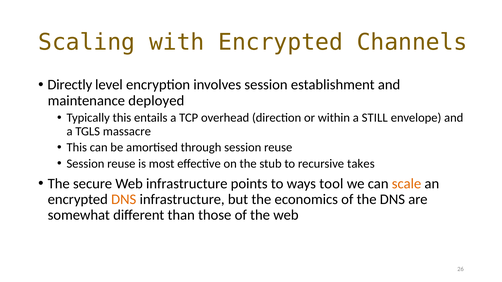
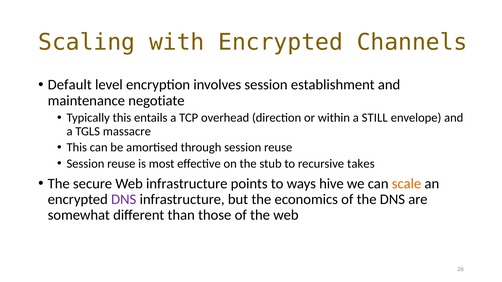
Directly: Directly -> Default
deployed: deployed -> negotiate
tool: tool -> hive
DNS at (124, 200) colour: orange -> purple
